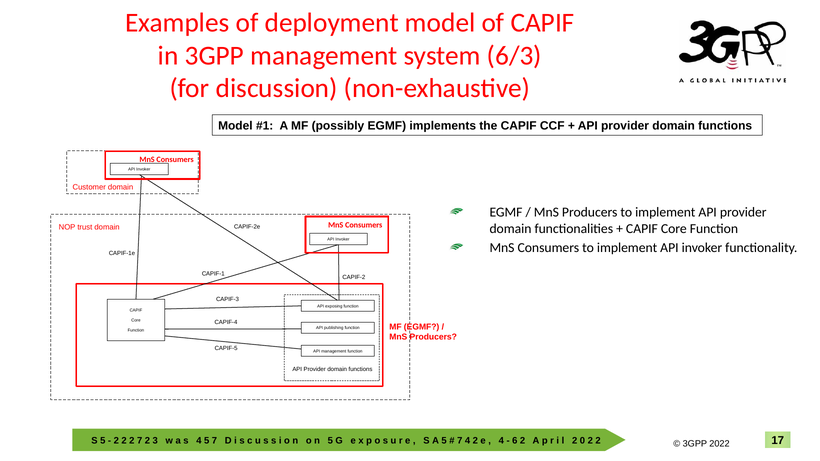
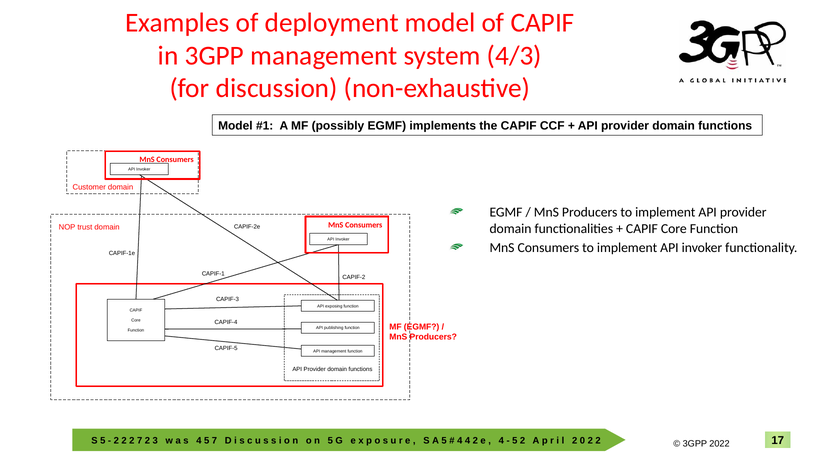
6/3: 6/3 -> 4/3
7 at (460, 441): 7 -> 4
6 at (515, 441): 6 -> 5
